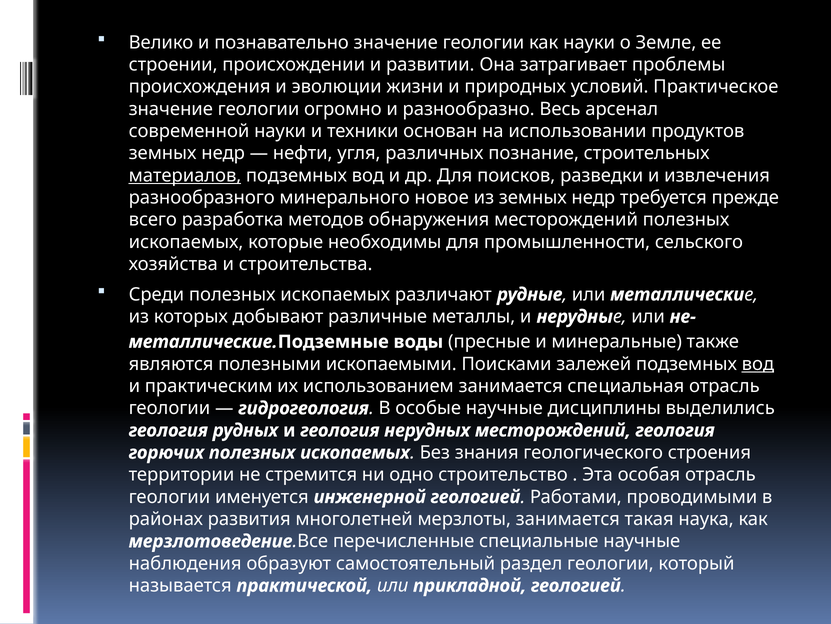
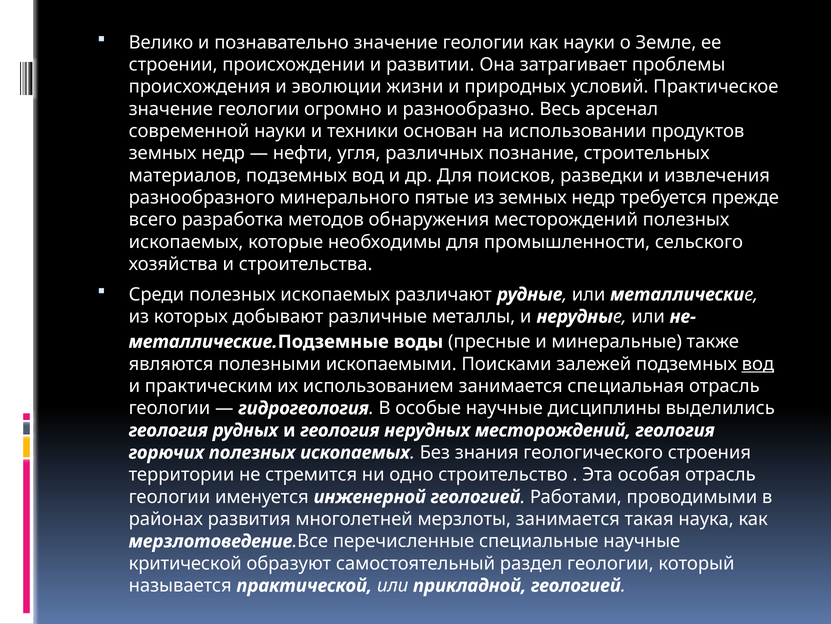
материалов underline: present -> none
новое: новое -> пятые
наблюдения: наблюдения -> критической
